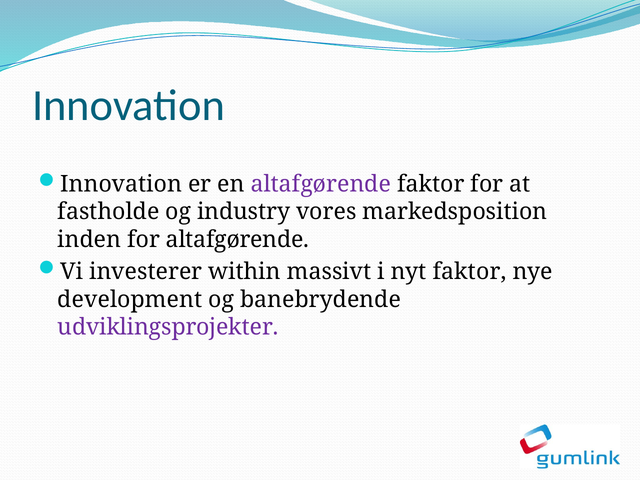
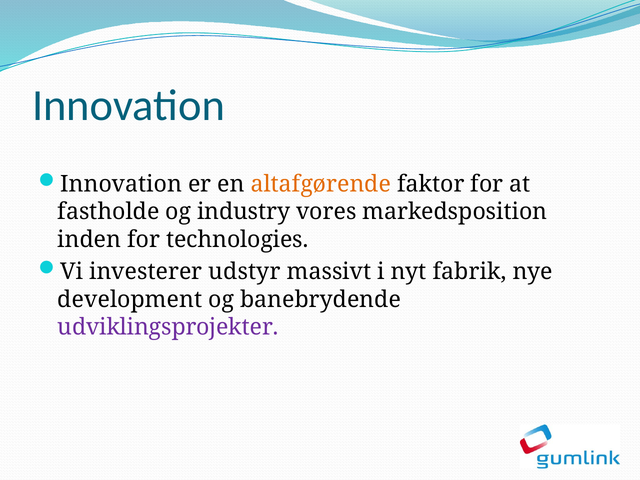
altafgørende at (321, 184) colour: purple -> orange
for altafgørende: altafgørende -> technologies
within: within -> udstyr
nyt faktor: faktor -> fabrik
